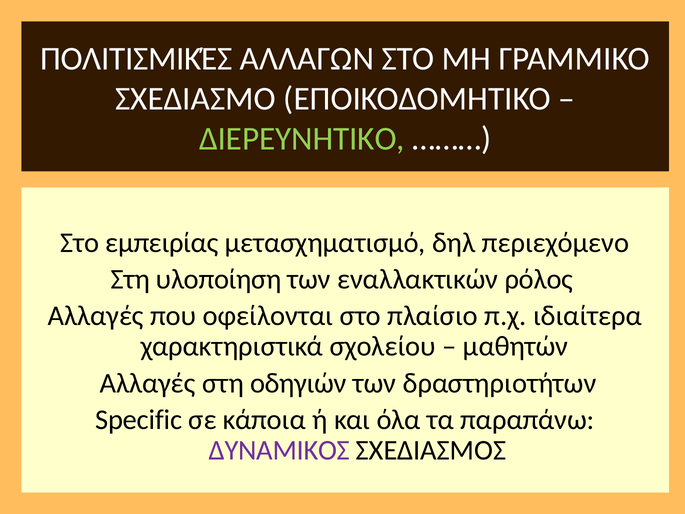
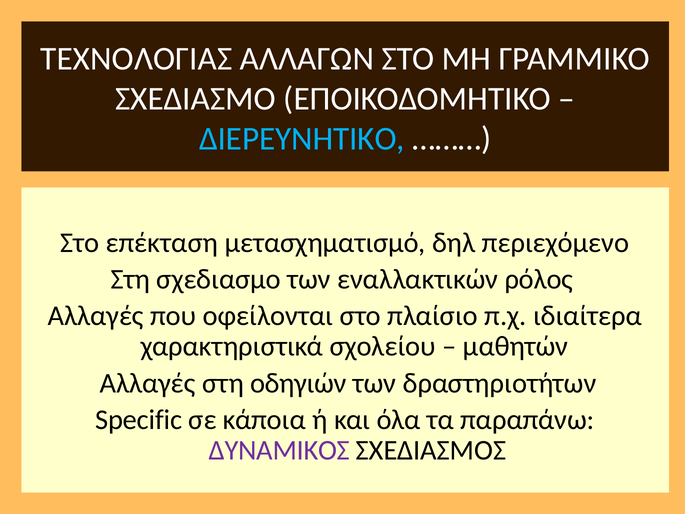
ΠΟΛΙΤΙΣΜΙΚΈΣ: ΠΟΛΙΤΙΣΜΙΚΈΣ -> ΤΕΧΝΟΛΟΓΙΑΣ
ΔΙΕΡΕΥΝΗΤΙΚΟ colour: light green -> light blue
εμπειρίας: εμπειρίας -> επέκταση
Στη υλοποίηση: υλοποίηση -> σχεδιασμο
